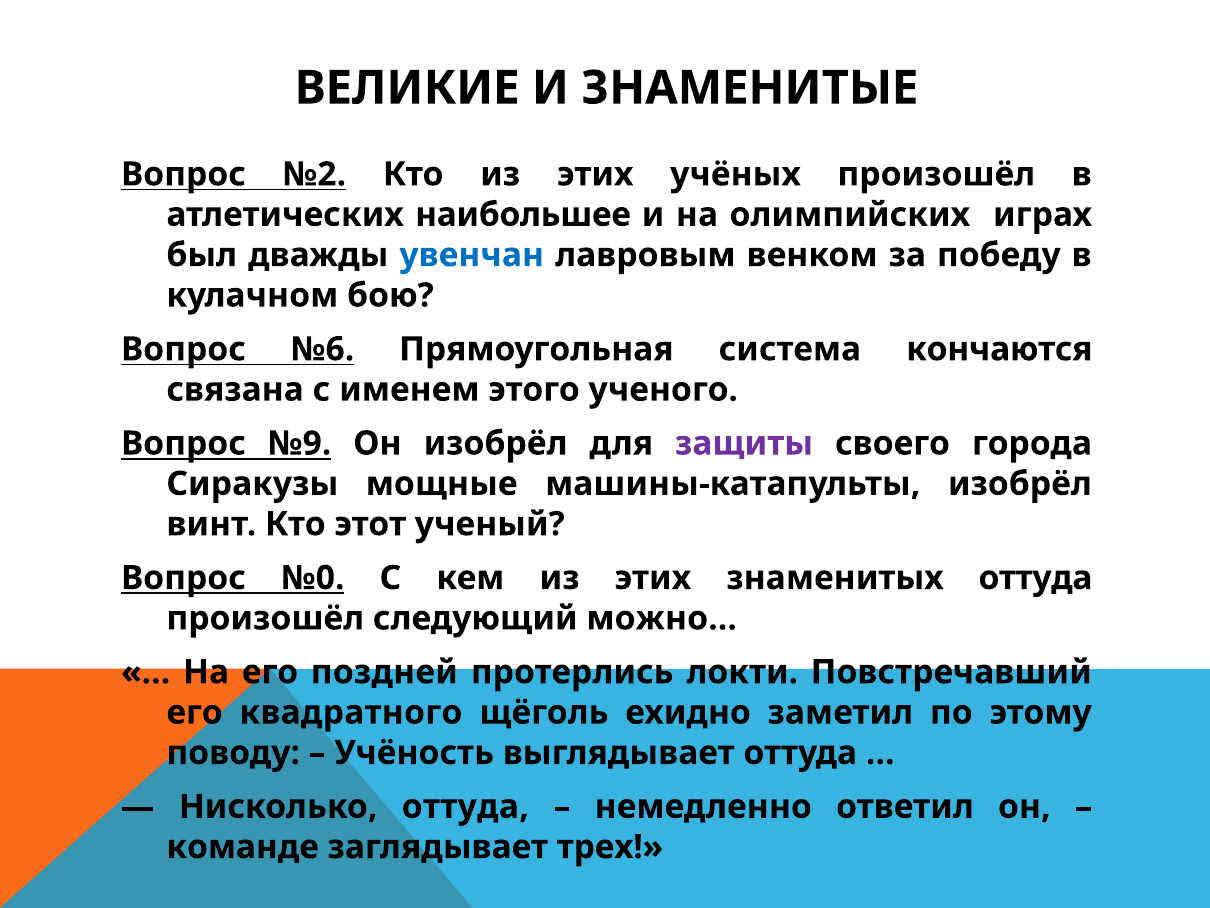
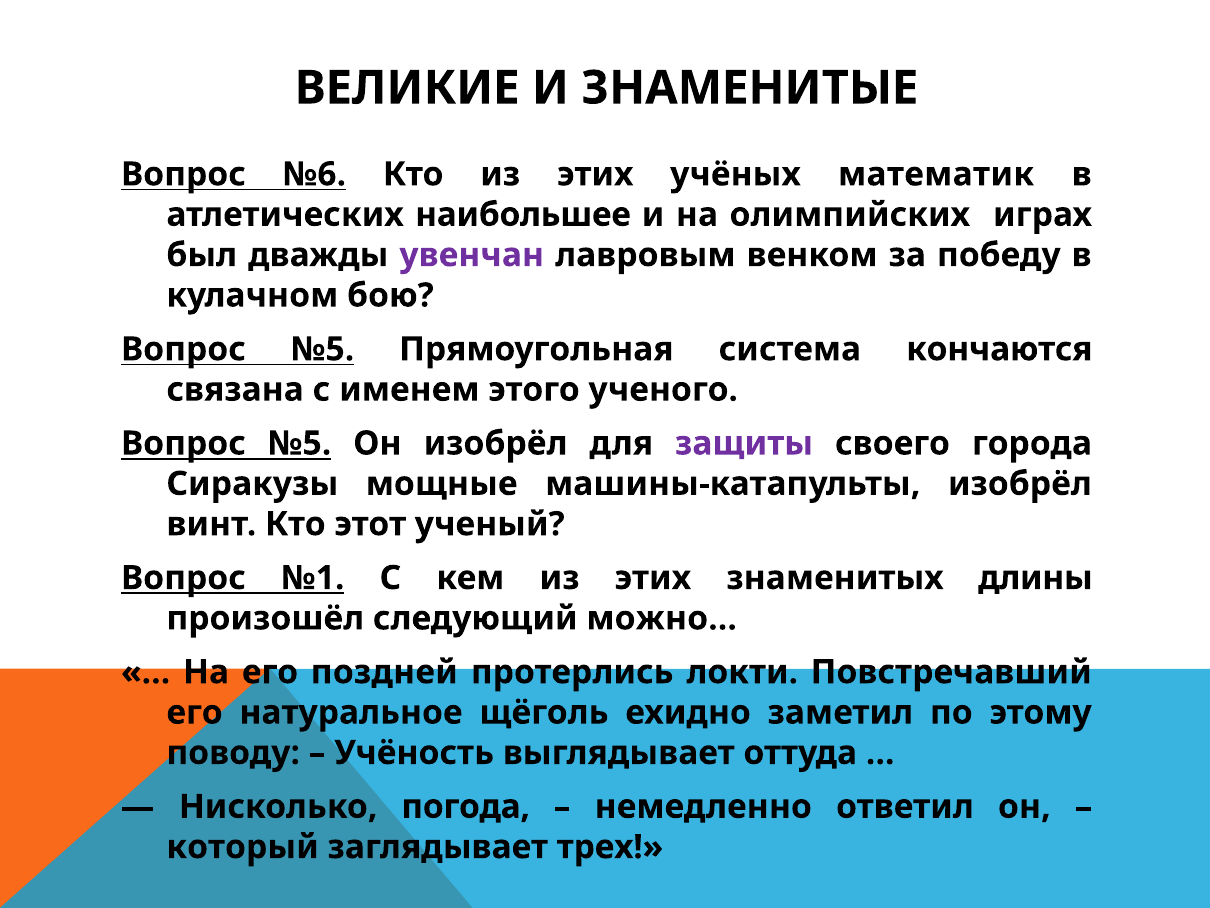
№2: №2 -> №6
учёных произошёл: произошёл -> математик
увенчан colour: blue -> purple
№6 at (323, 349): №6 -> №5
№9 at (300, 443): №9 -> №5
№0: №0 -> №1
знаменитых оттуда: оттуда -> длины
квадратного: квадратного -> натуральное
Нисколько оттуда: оттуда -> погода
команде: команде -> который
